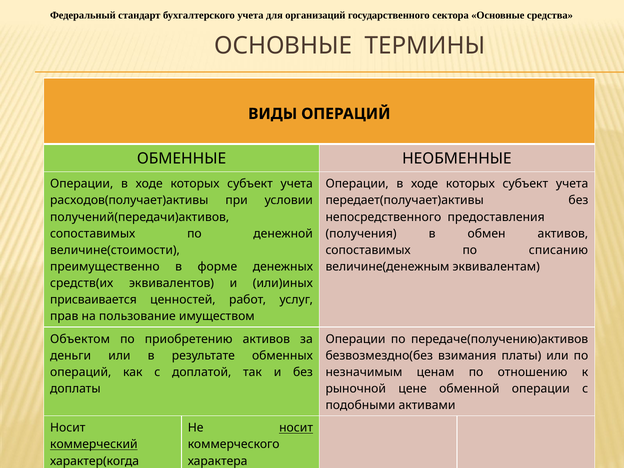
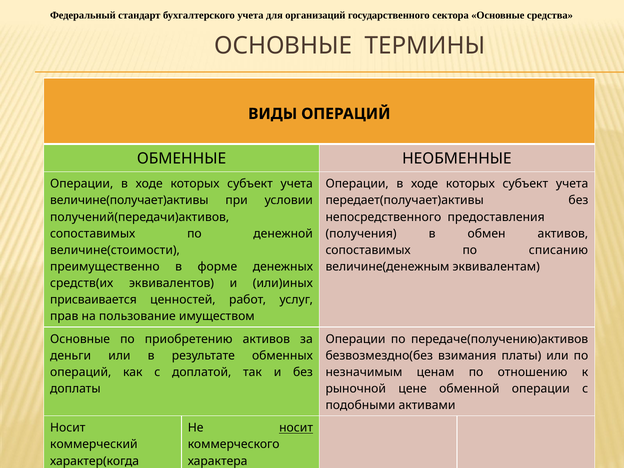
расходов(получает)активы: расходов(получает)активы -> величине(получает)активы
Объектом at (80, 339): Объектом -> Основные
коммерческий underline: present -> none
